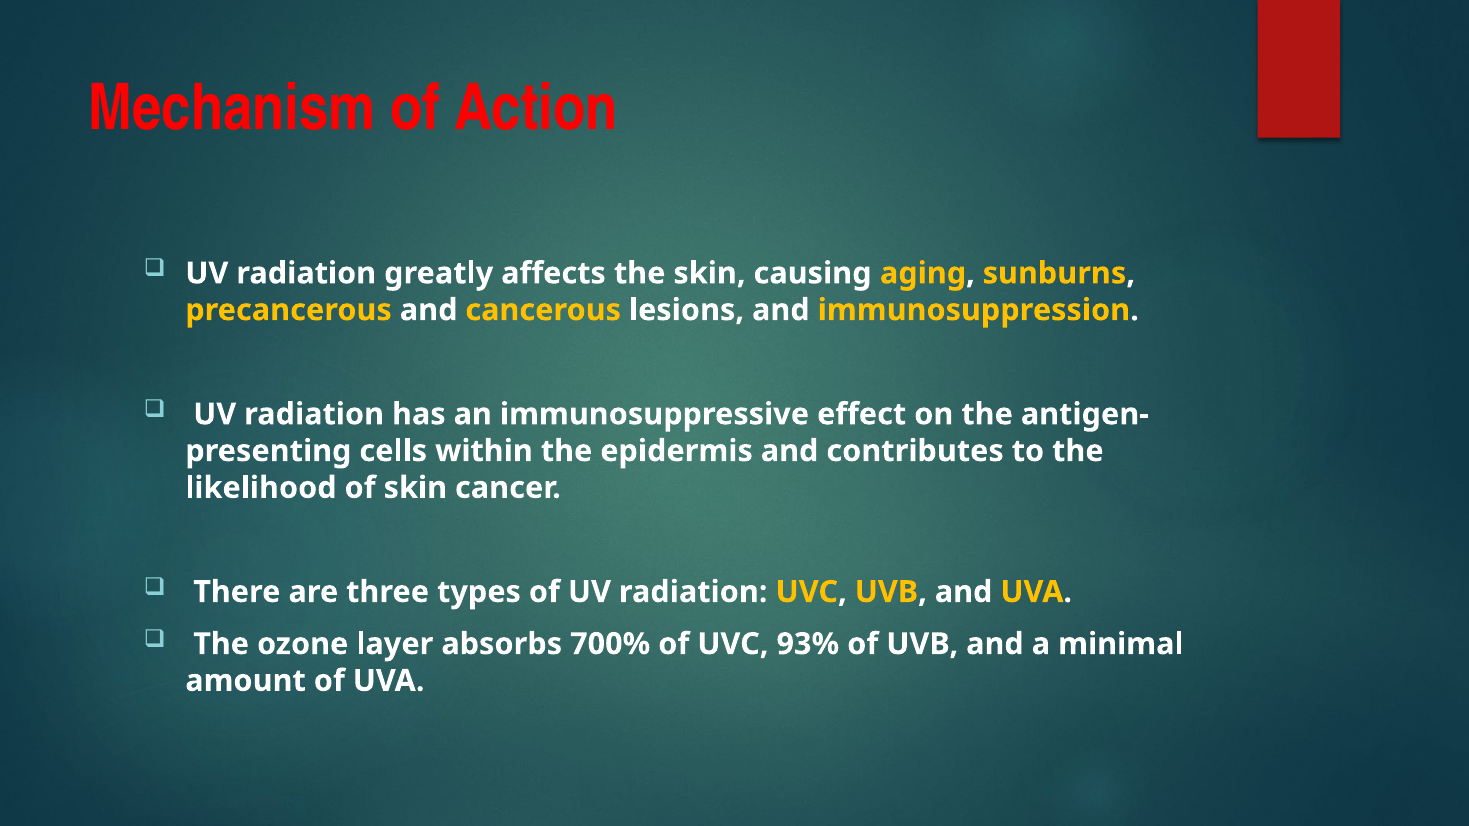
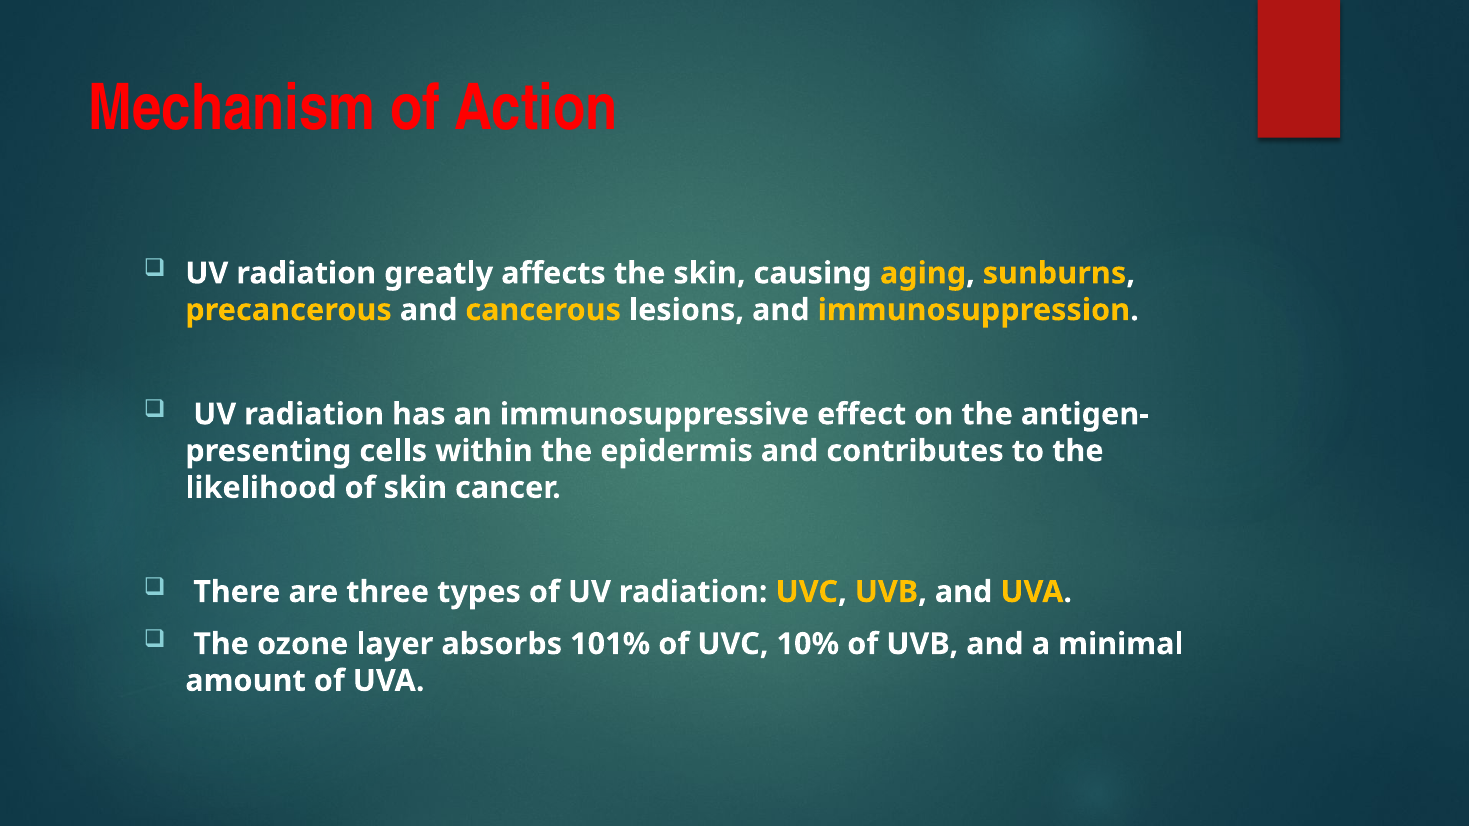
700%: 700% -> 101%
93%: 93% -> 10%
